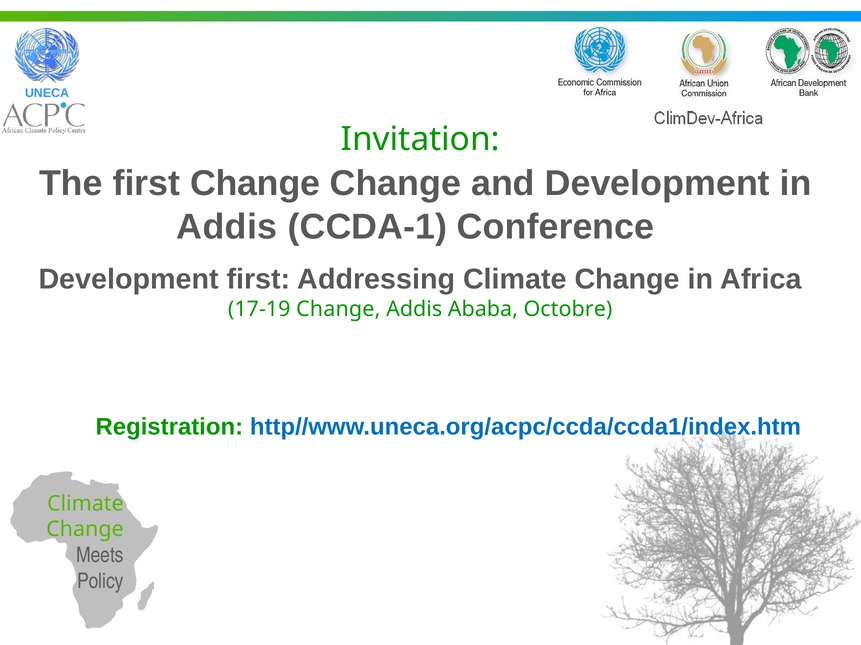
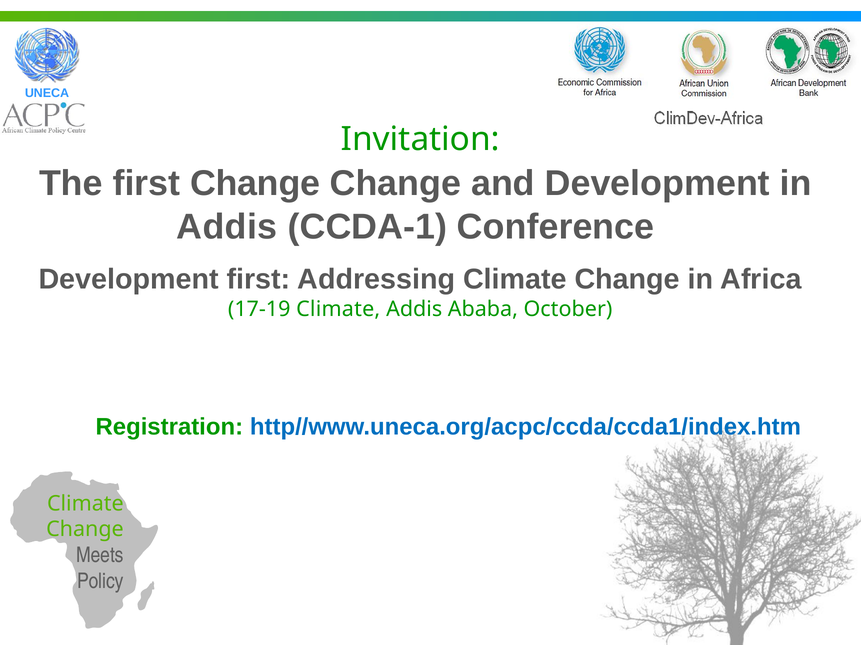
17-19 Change: Change -> Climate
Octobre: Octobre -> October
